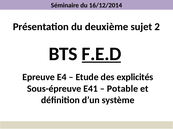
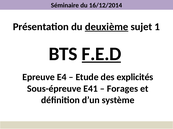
deuxième underline: none -> present
2: 2 -> 1
Potable: Potable -> Forages
